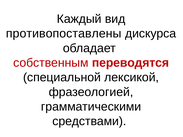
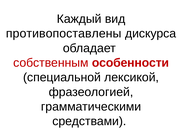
переводятся: переводятся -> особенности
